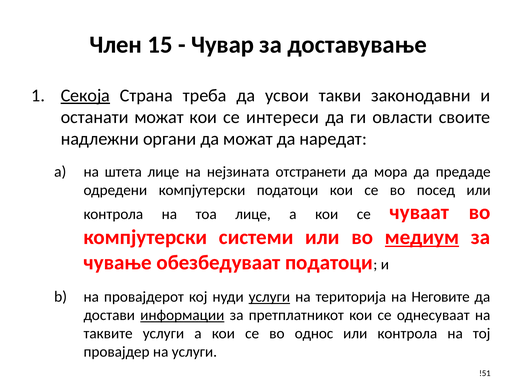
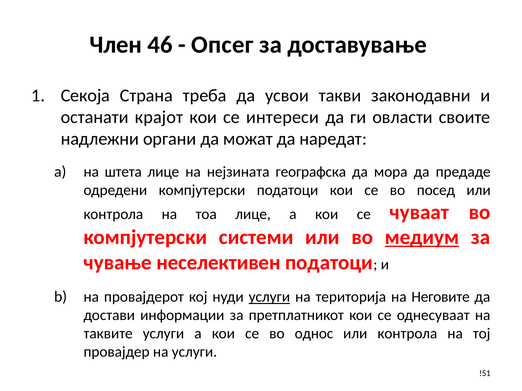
15: 15 -> 46
Чувар: Чувар -> Опсег
Секоја underline: present -> none
останати можат: можат -> крајот
отстранети: отстранети -> географска
обезбедуваат: обезбедуваат -> неселективен
информации underline: present -> none
